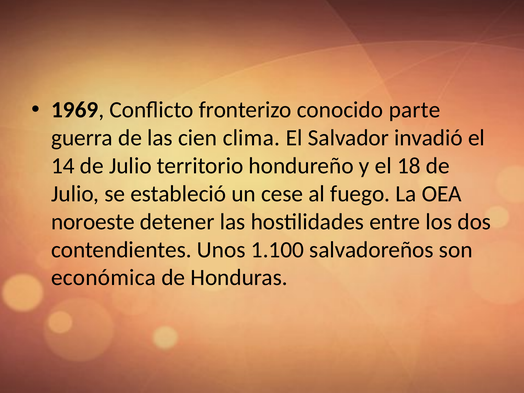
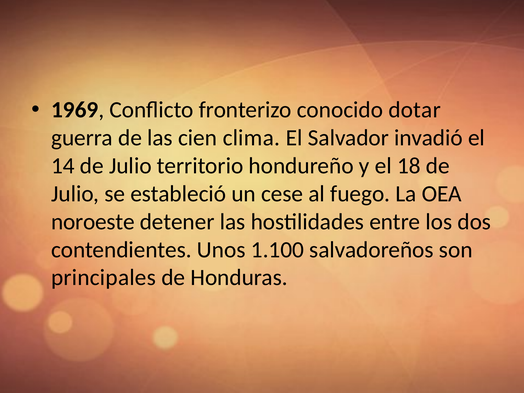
parte: parte -> dotar
económica: económica -> principales
